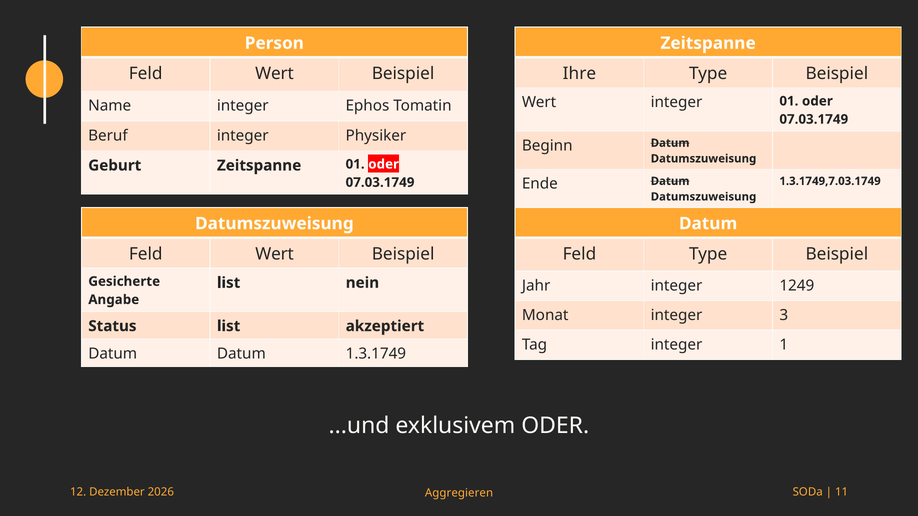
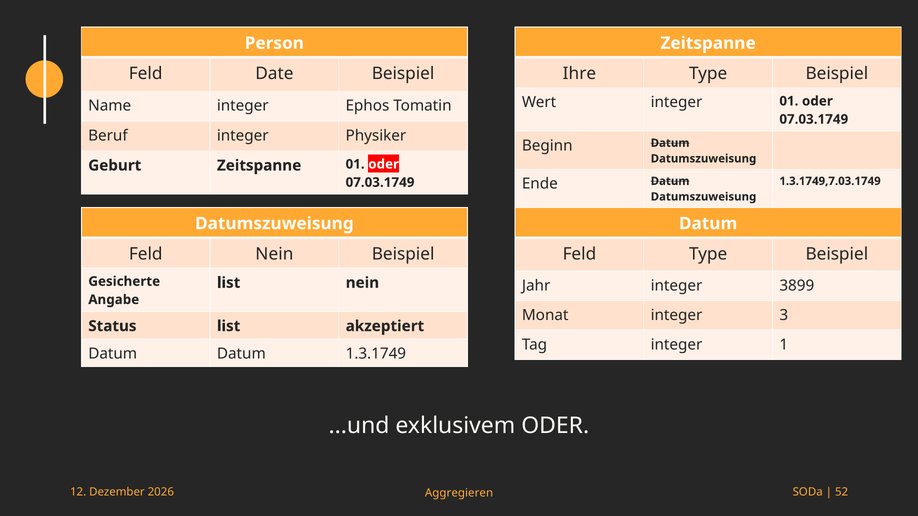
Wert at (274, 74): Wert -> Date
Wert at (275, 254): Wert -> Nein
1249: 1249 -> 3899
11: 11 -> 52
